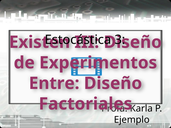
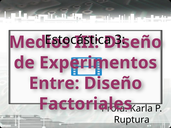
Existen: Existen -> Medios
Ejemplo: Ejemplo -> Ruptura
